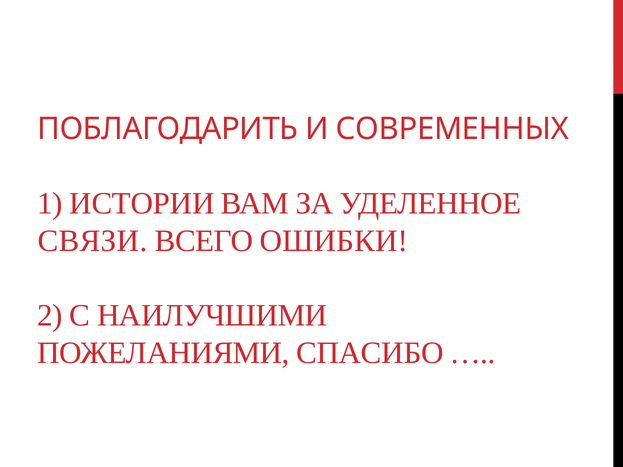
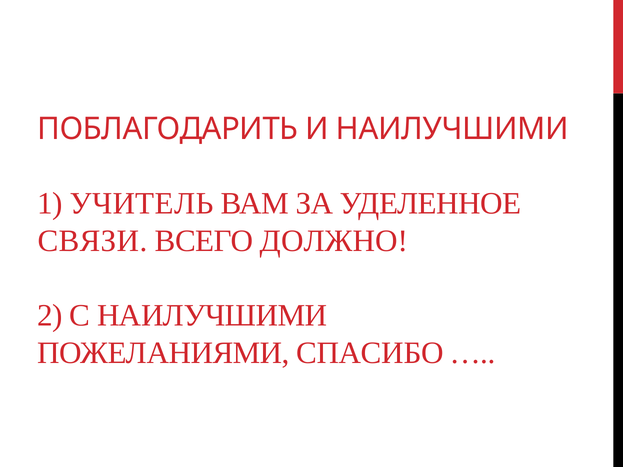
И СОВРЕМЕННЫХ: СОВРЕМЕННЫХ -> НАИЛУЧШИМИ
ИСТОРИИ: ИСТОРИИ -> УЧИТЕЛЬ
ОШИБКИ: ОШИБКИ -> ДОЛЖНО
